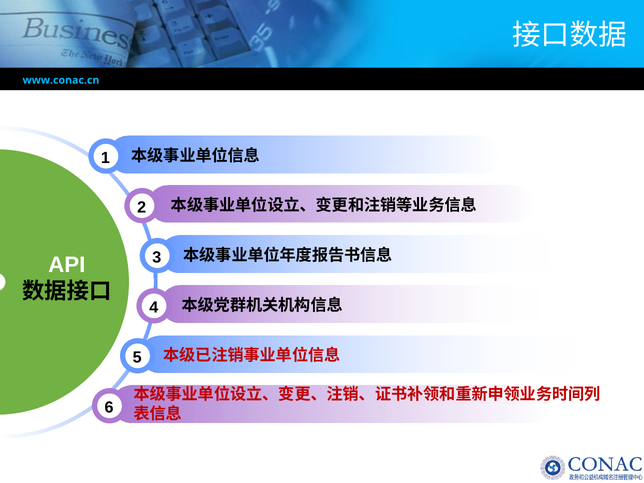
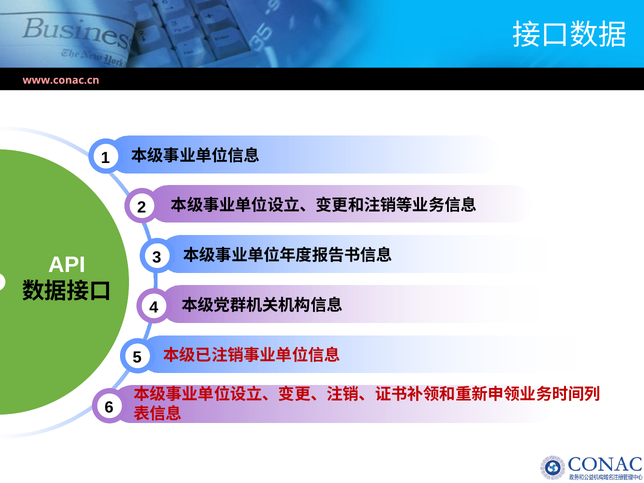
www.conac.cn colour: light blue -> pink
